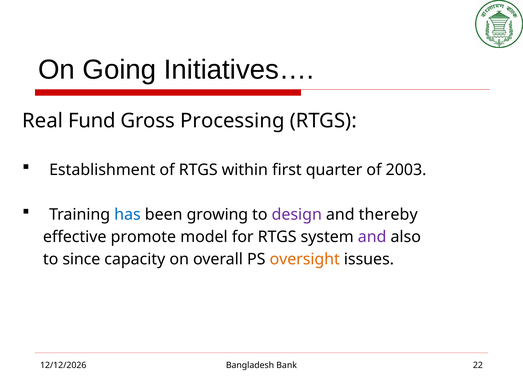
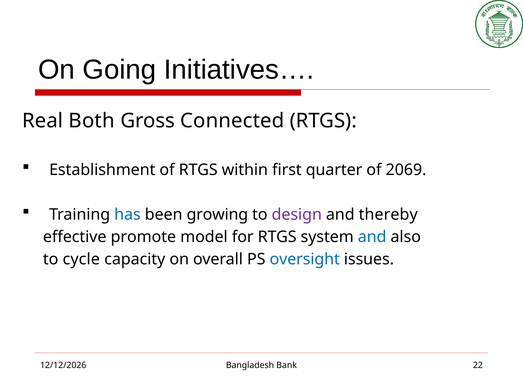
Fund: Fund -> Both
Processing: Processing -> Connected
2003: 2003 -> 2069
and at (372, 237) colour: purple -> blue
since: since -> cycle
oversight colour: orange -> blue
